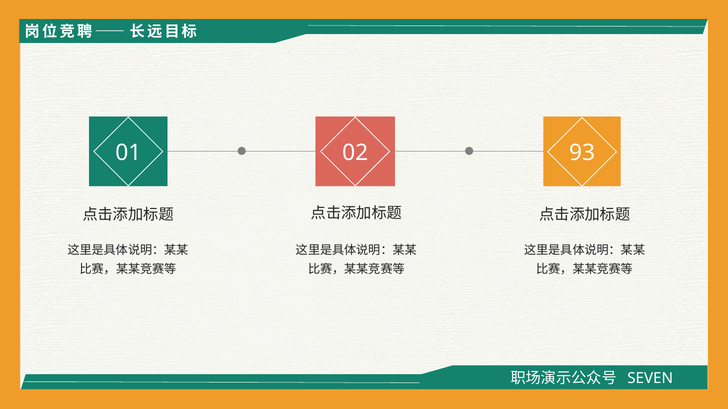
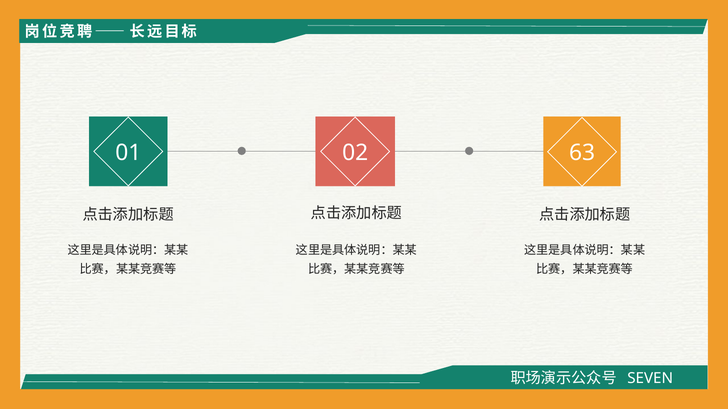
93: 93 -> 63
